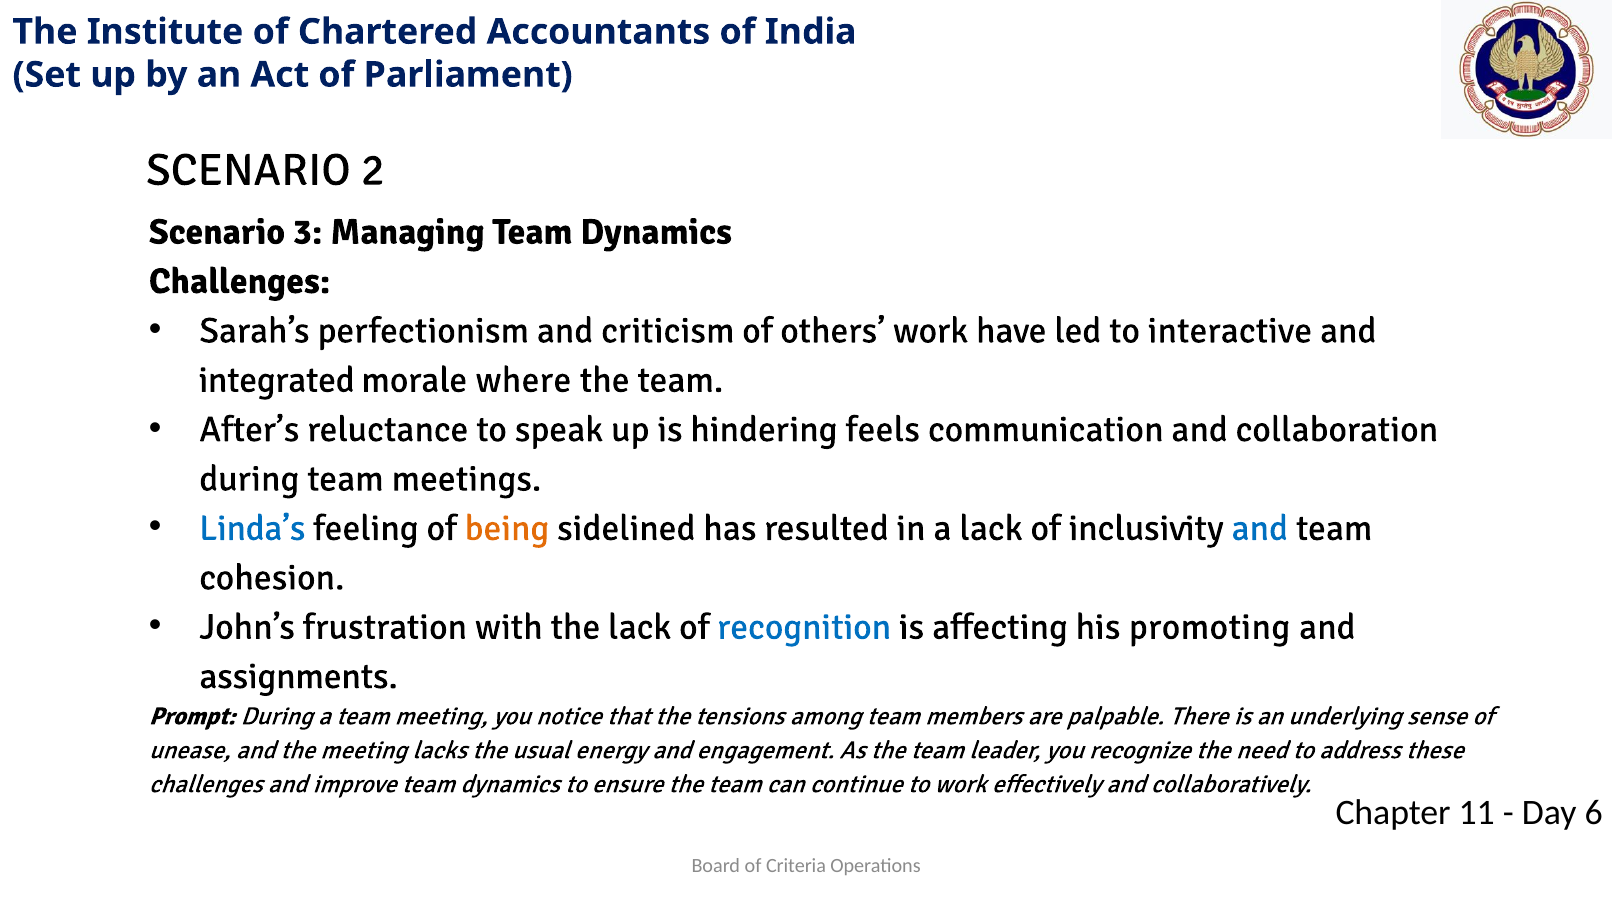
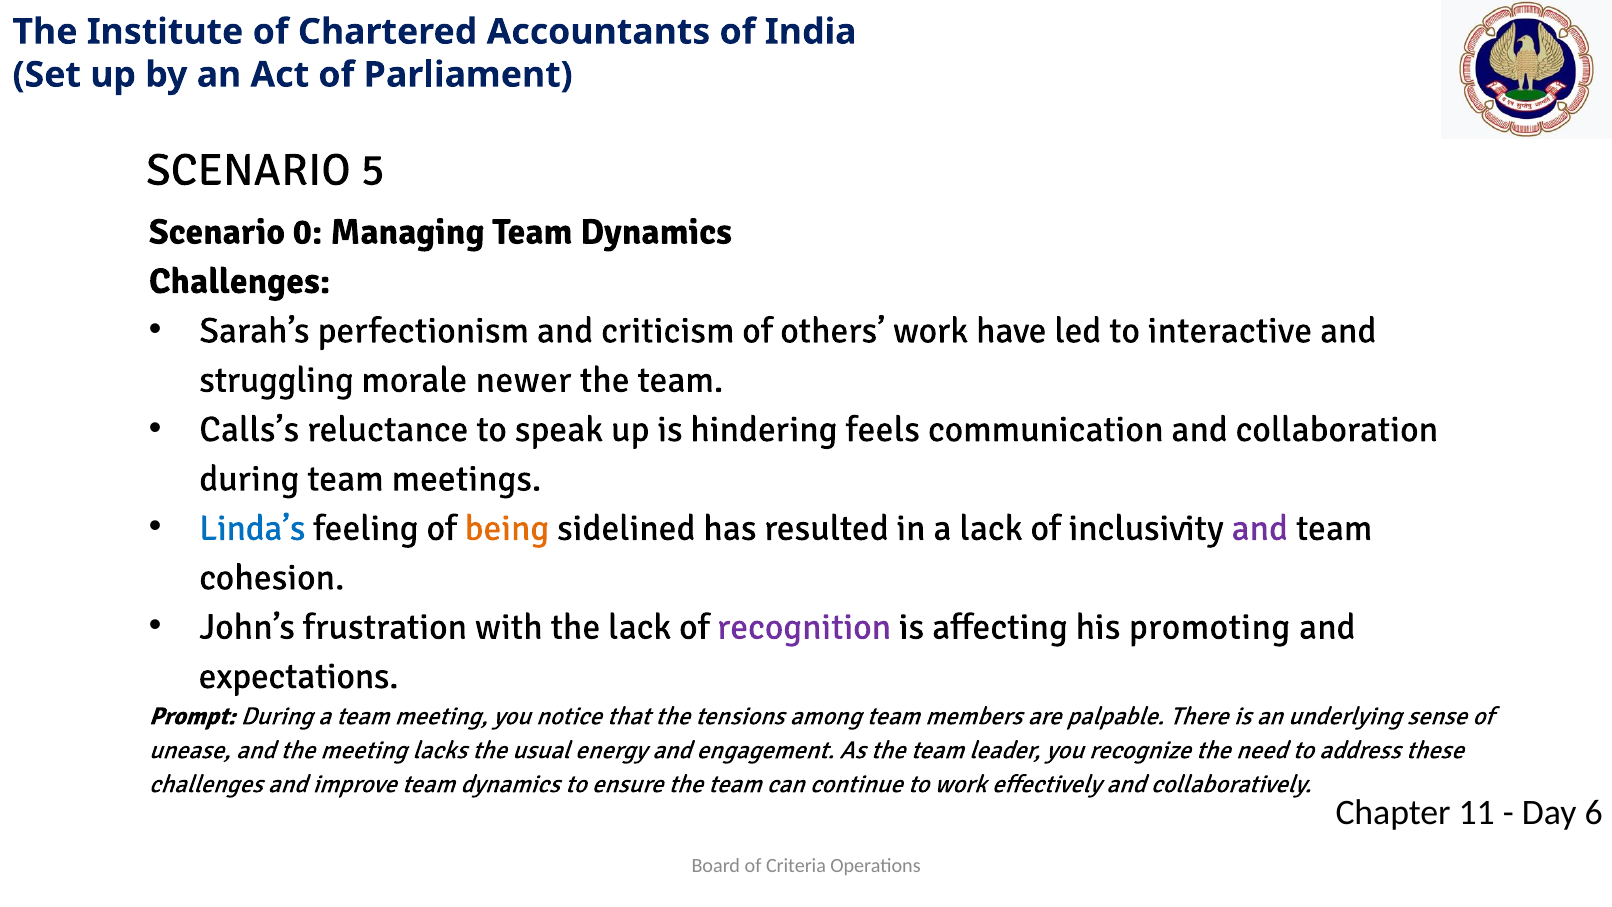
2: 2 -> 5
3: 3 -> 0
integrated: integrated -> struggling
where: where -> newer
After’s: After’s -> Calls’s
and at (1260, 528) colour: blue -> purple
recognition colour: blue -> purple
assignments: assignments -> expectations
